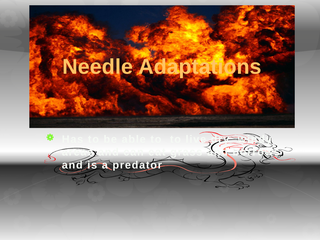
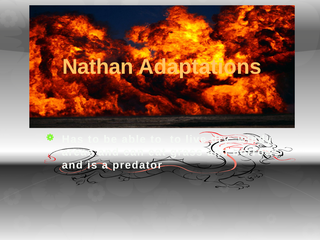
Needle: Needle -> Nathan
